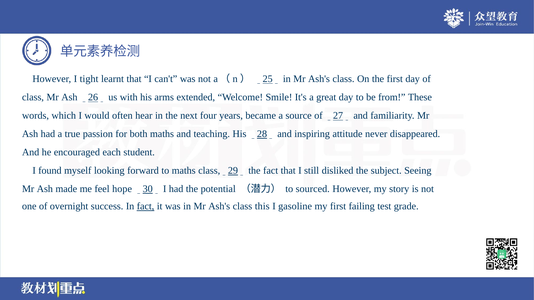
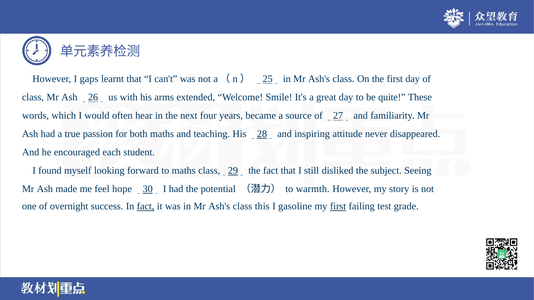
tight: tight -> gaps
from: from -> quite
sourced: sourced -> warmth
first at (338, 206) underline: none -> present
